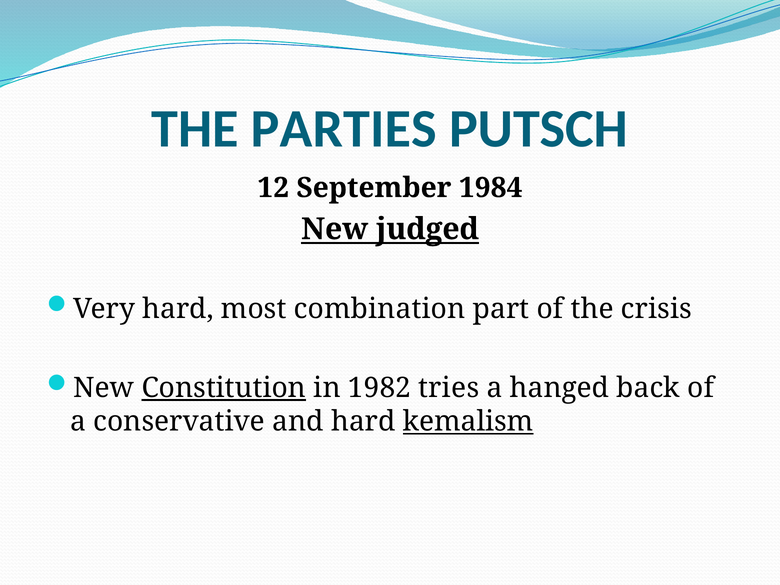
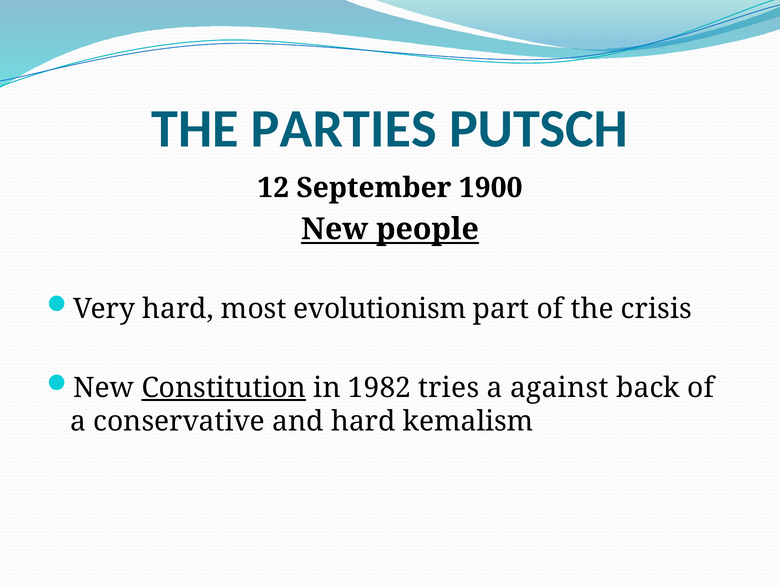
1984: 1984 -> 1900
judged: judged -> people
combination: combination -> evolutionism
hanged: hanged -> against
kemalism underline: present -> none
